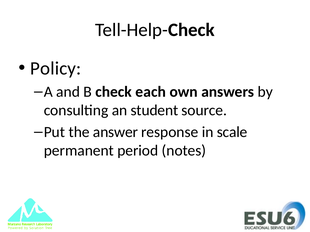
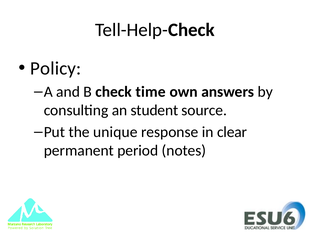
each: each -> time
answer: answer -> unique
scale: scale -> clear
